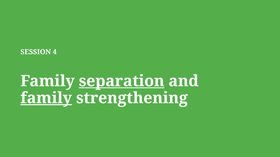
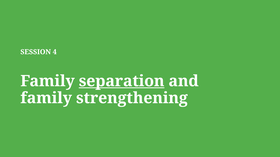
family at (46, 98) underline: present -> none
